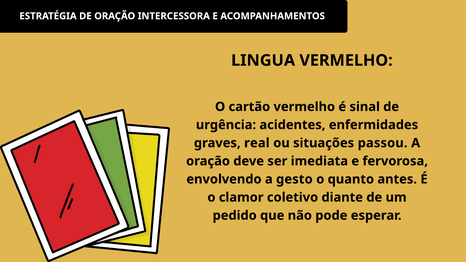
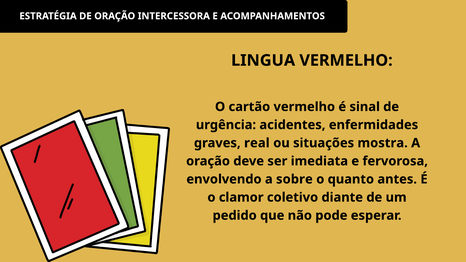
passou: passou -> mostra
gesto: gesto -> sobre
